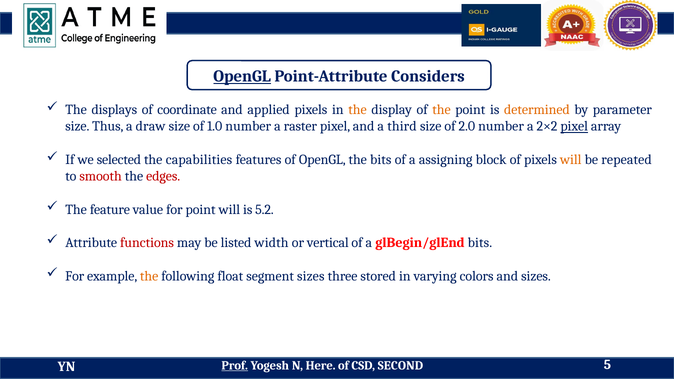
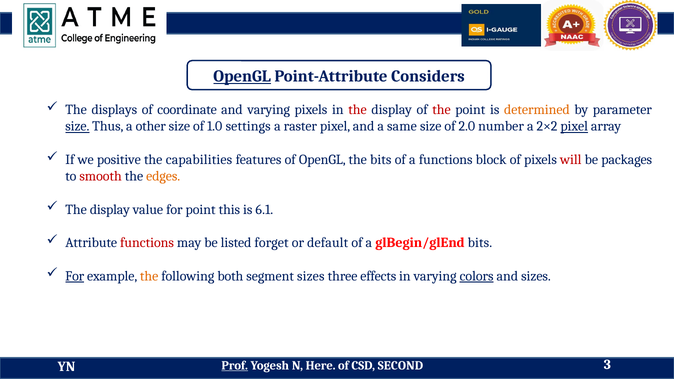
and applied: applied -> varying
the at (358, 110) colour: orange -> red
the at (441, 110) colour: orange -> red
size at (77, 126) underline: none -> present
draw: draw -> other
1.0 number: number -> settings
third: third -> same
selected: selected -> positive
a assigning: assigning -> functions
will at (571, 160) colour: orange -> red
repeated: repeated -> packages
edges colour: red -> orange
feature at (110, 210): feature -> display
point will: will -> this
5.2: 5.2 -> 6.1
width: width -> forget
vertical: vertical -> default
For at (75, 276) underline: none -> present
float: float -> both
stored: stored -> effects
colors underline: none -> present
5: 5 -> 3
